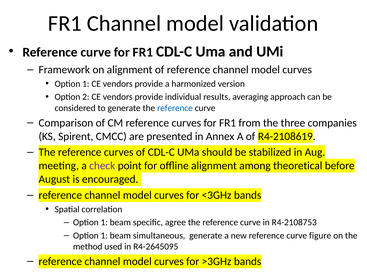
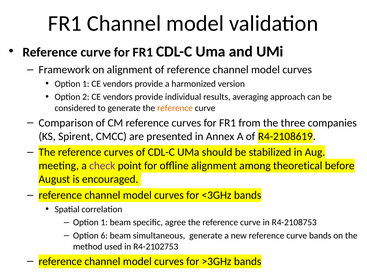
reference at (175, 108) colour: blue -> orange
1 at (104, 235): 1 -> 6
curve figure: figure -> bands
R4-2645095: R4-2645095 -> R4-2102753
